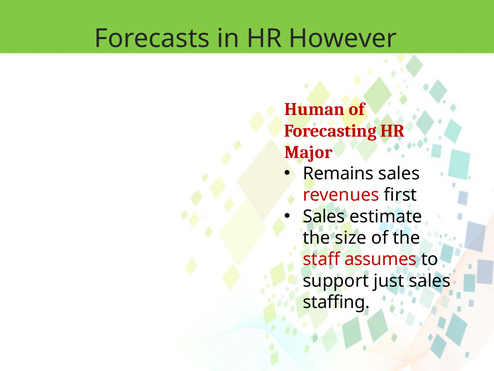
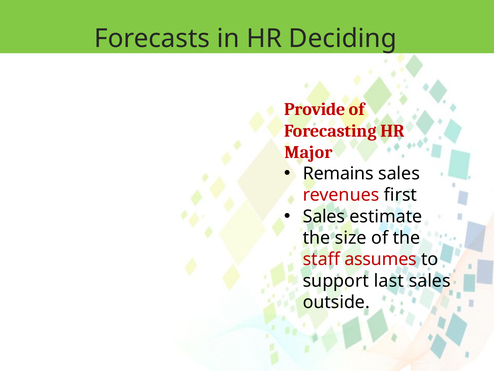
However: However -> Deciding
Human: Human -> Provide
just: just -> last
staffing: staffing -> outside
